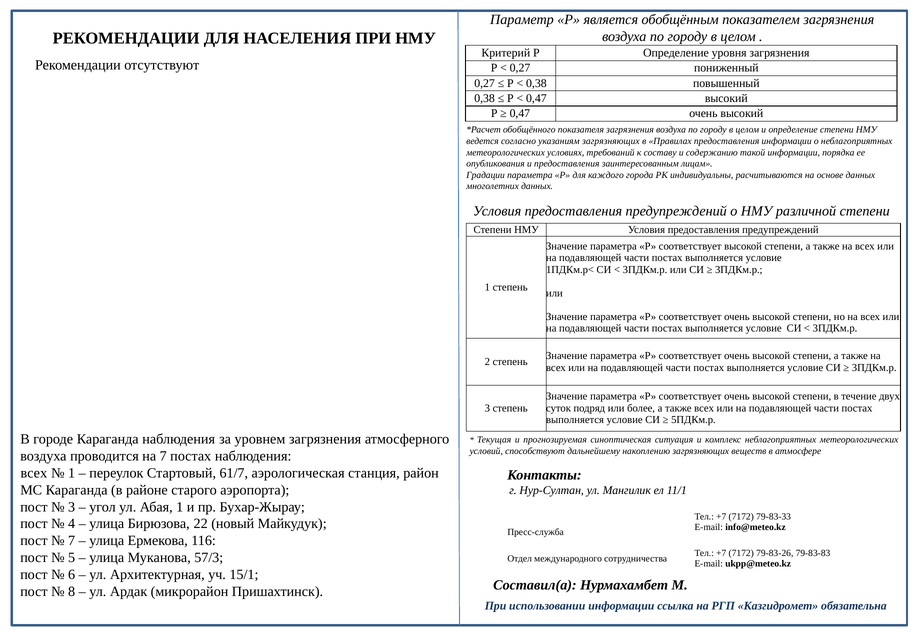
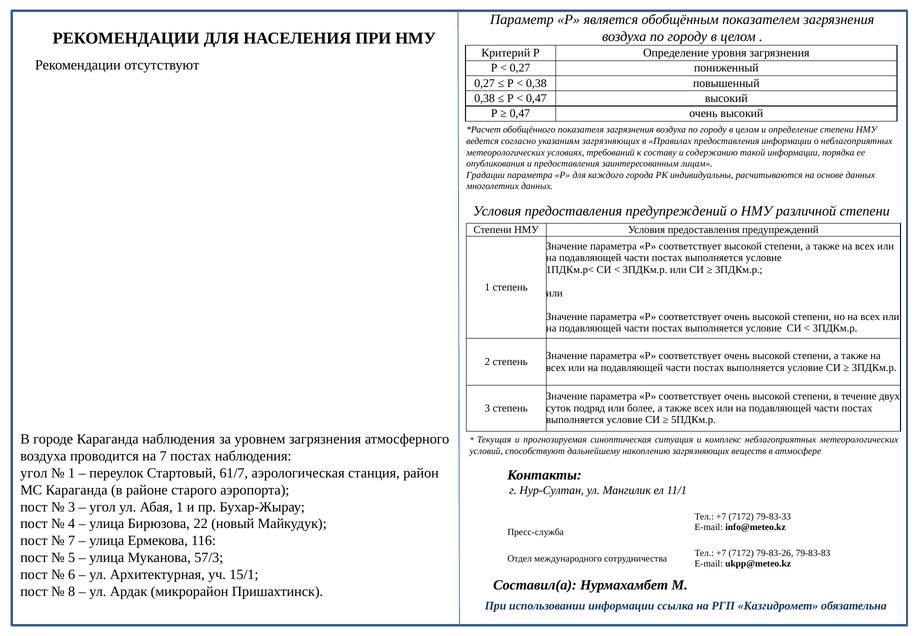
всех at (34, 473): всех -> угол
